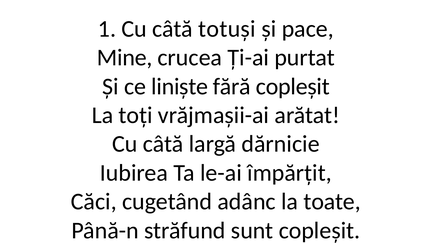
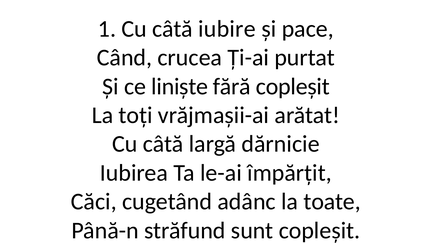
totuși: totuși -> iubire
Mine: Mine -> Când
